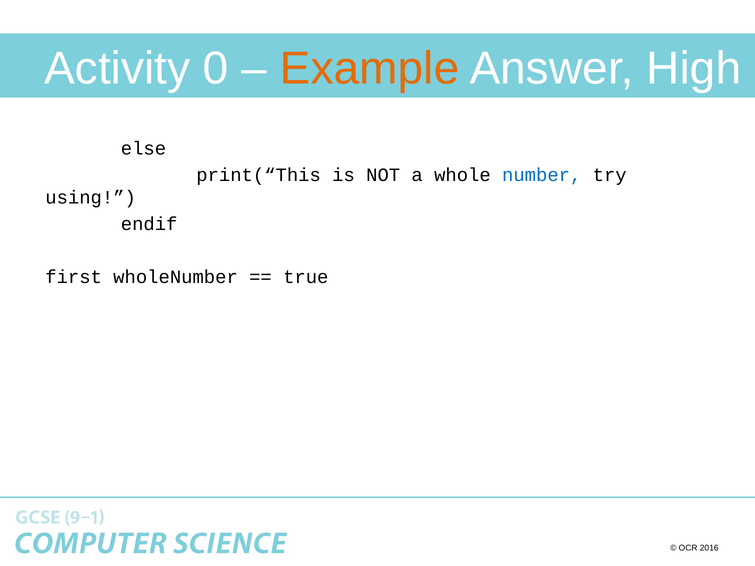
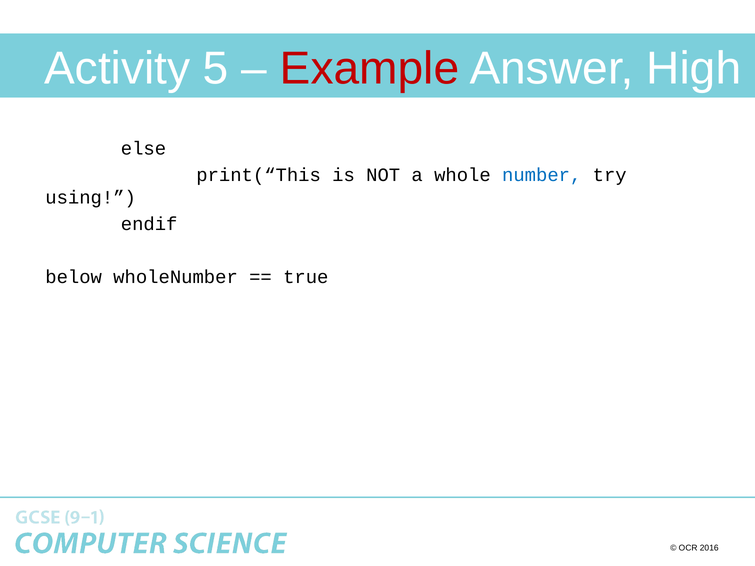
0: 0 -> 5
Example colour: orange -> red
first: first -> below
